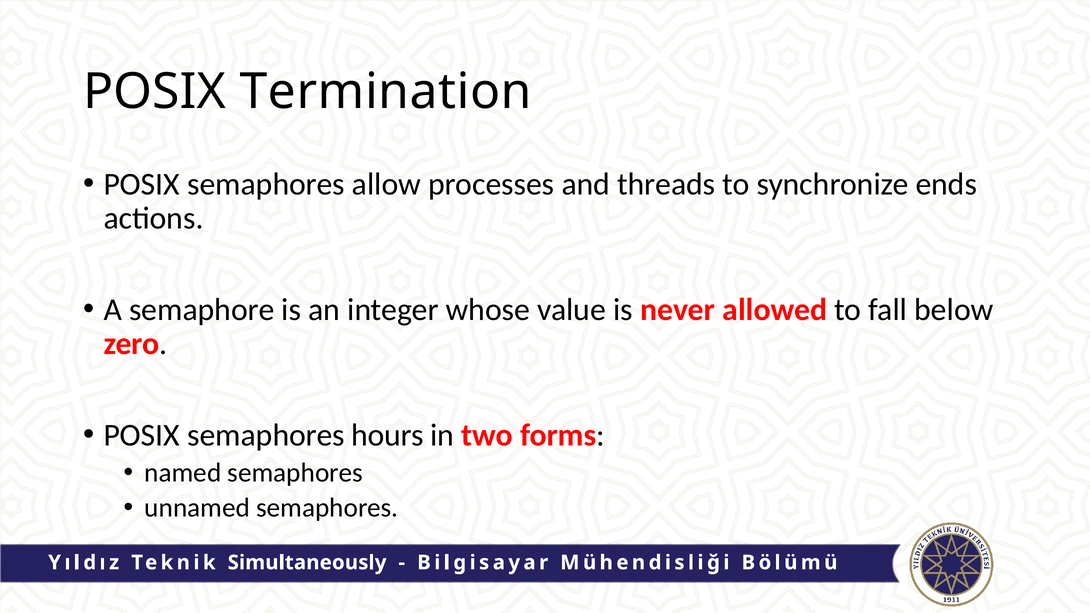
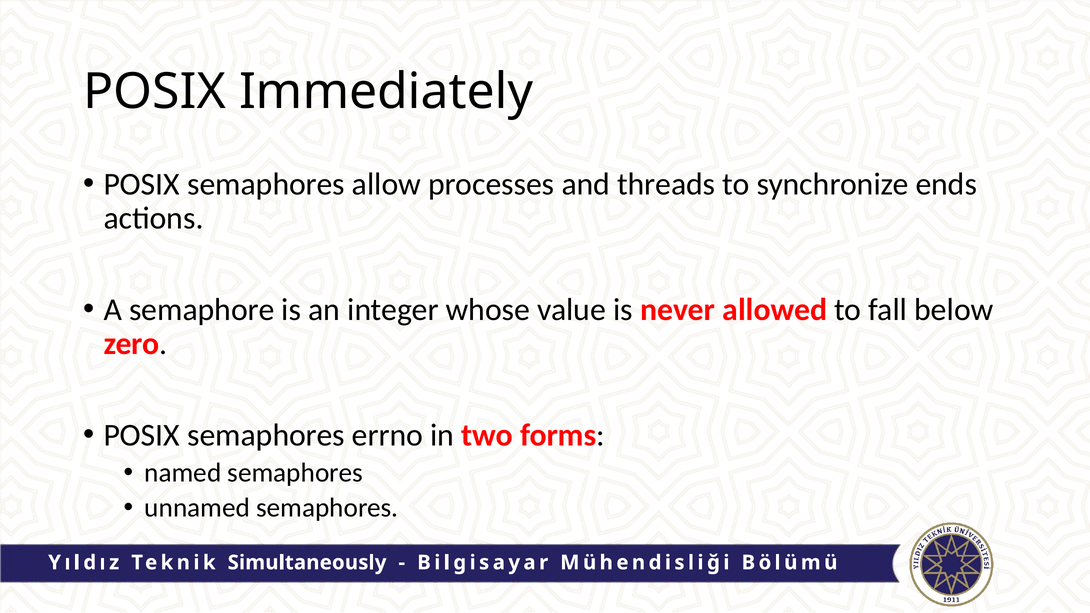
Termination: Termination -> Immediately
hours: hours -> errno
